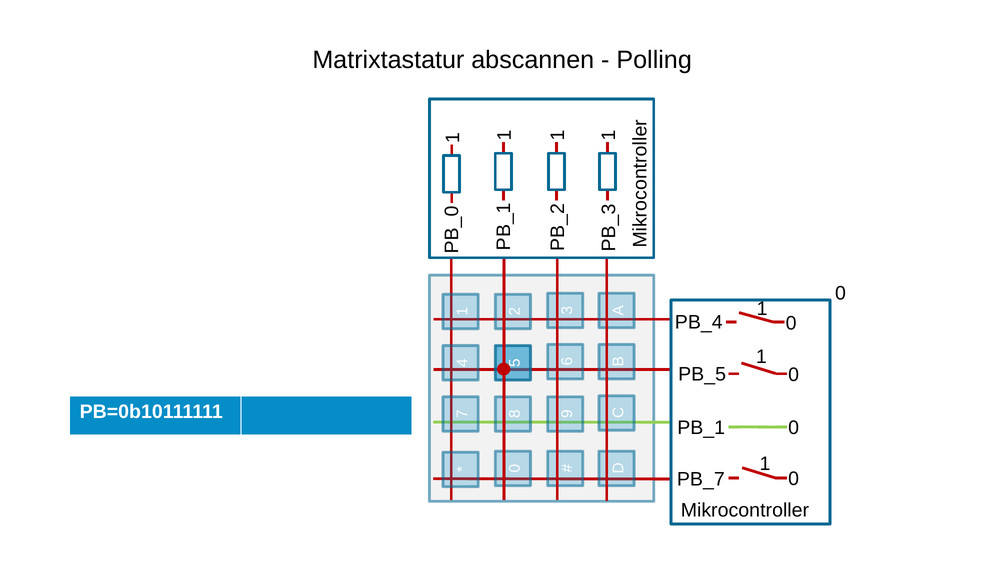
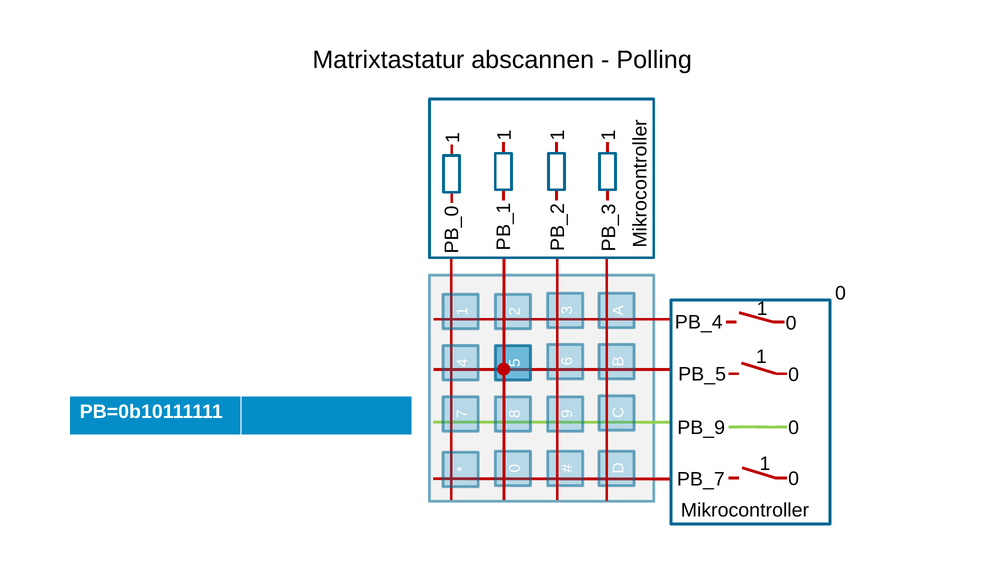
PB_1: PB_1 -> PB_9
